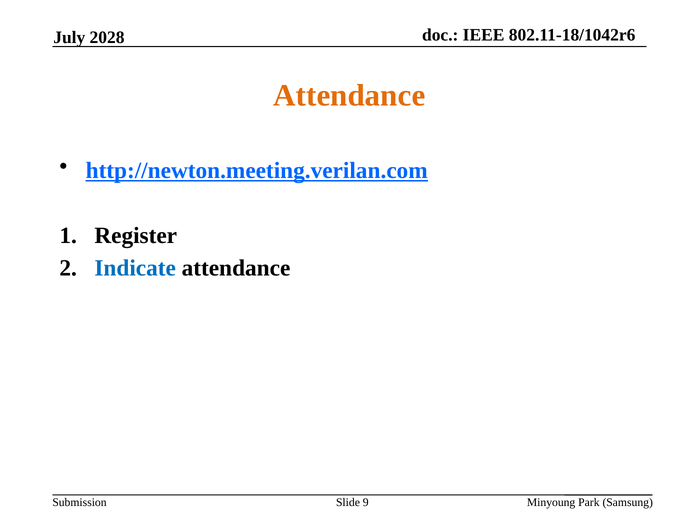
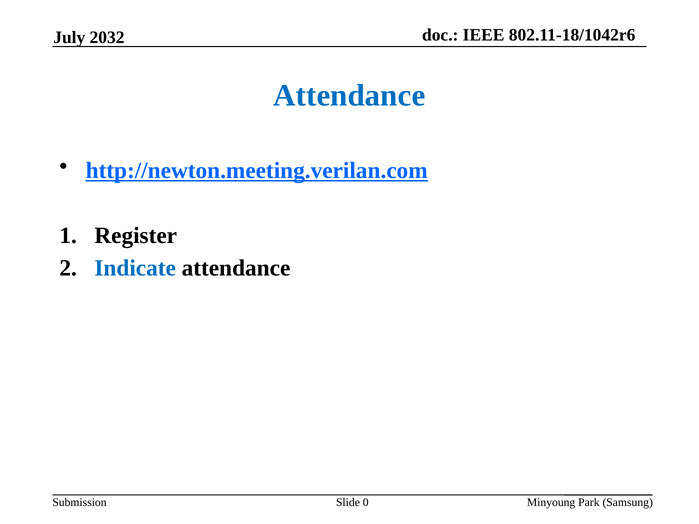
2028: 2028 -> 2032
Attendance at (349, 95) colour: orange -> blue
9: 9 -> 0
